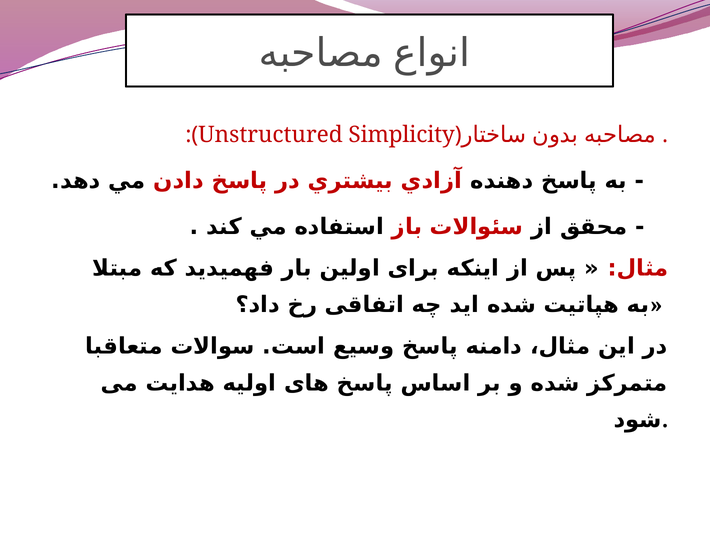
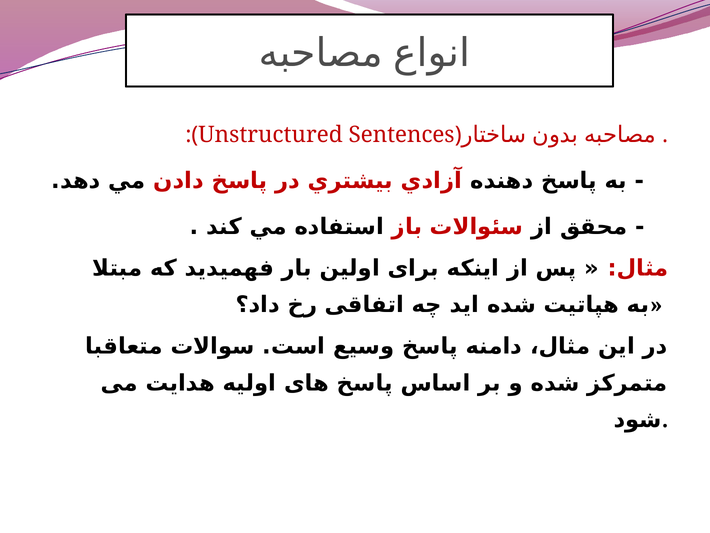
Simplicity: Simplicity -> Sentences
